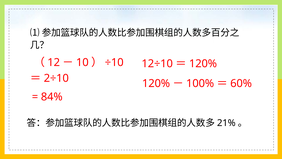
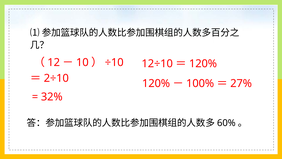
60%: 60% -> 27%
84%: 84% -> 32%
21%: 21% -> 60%
